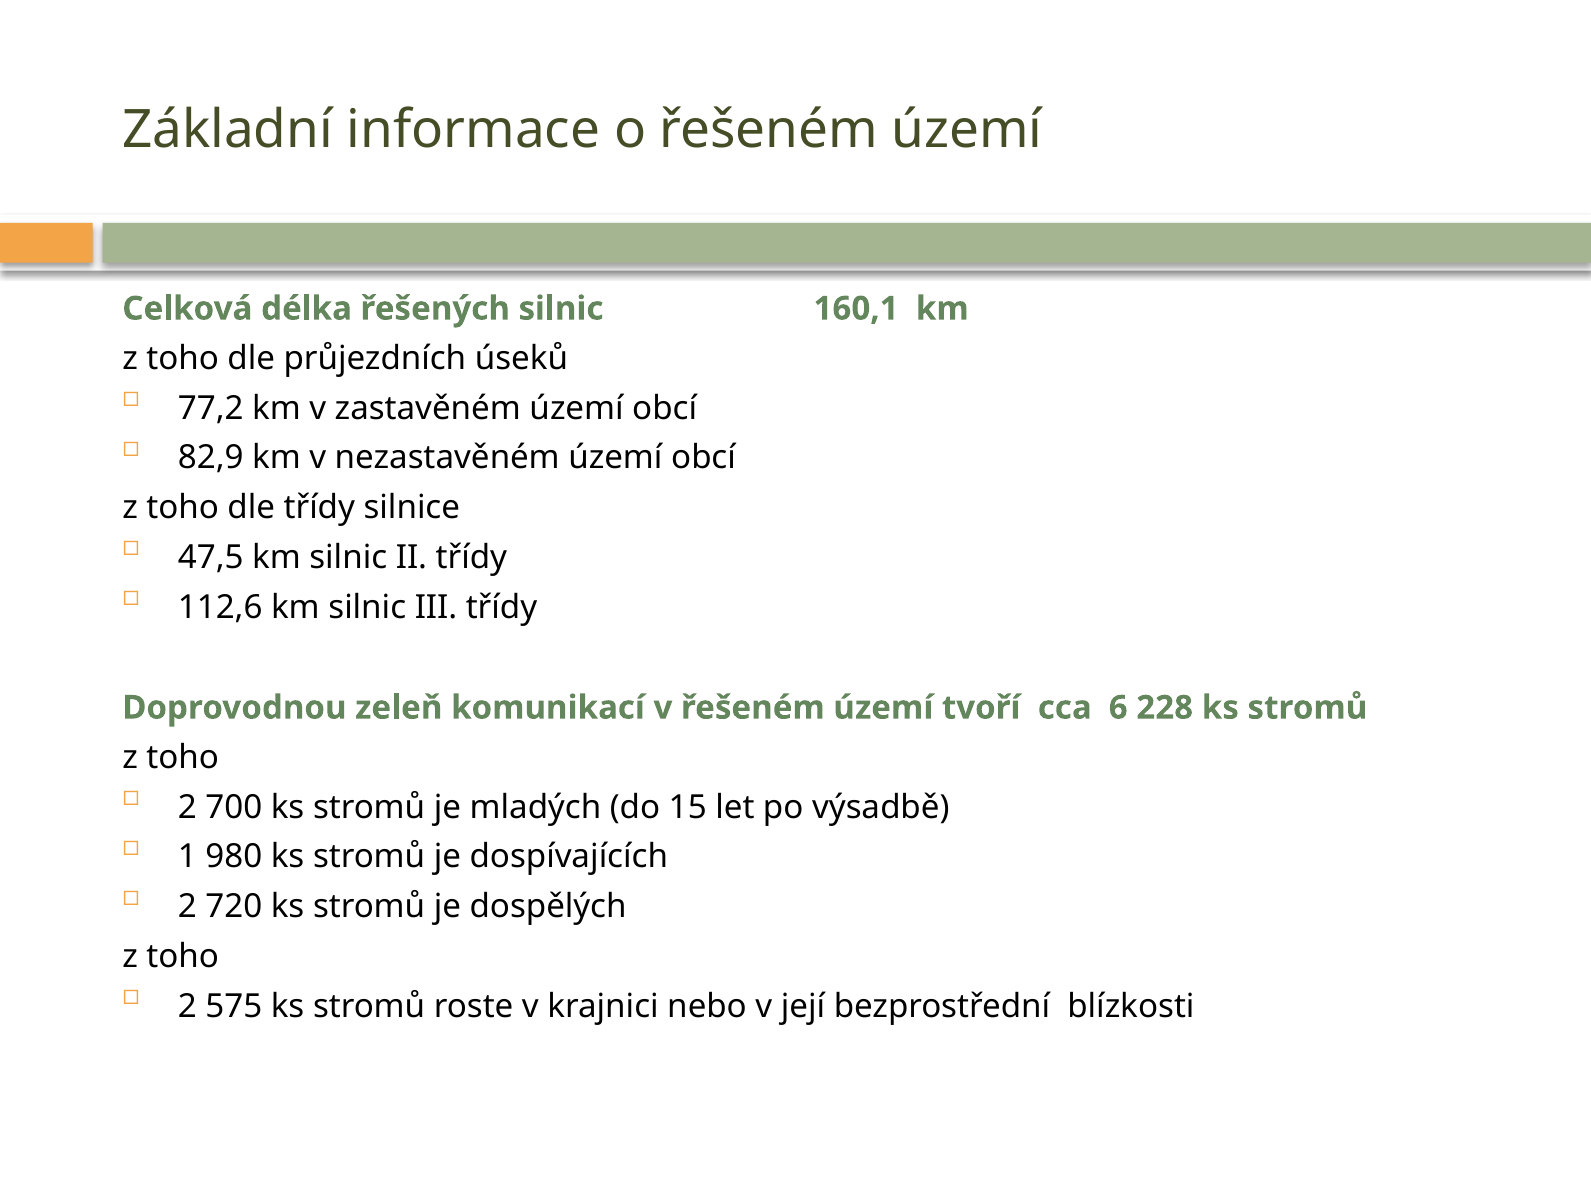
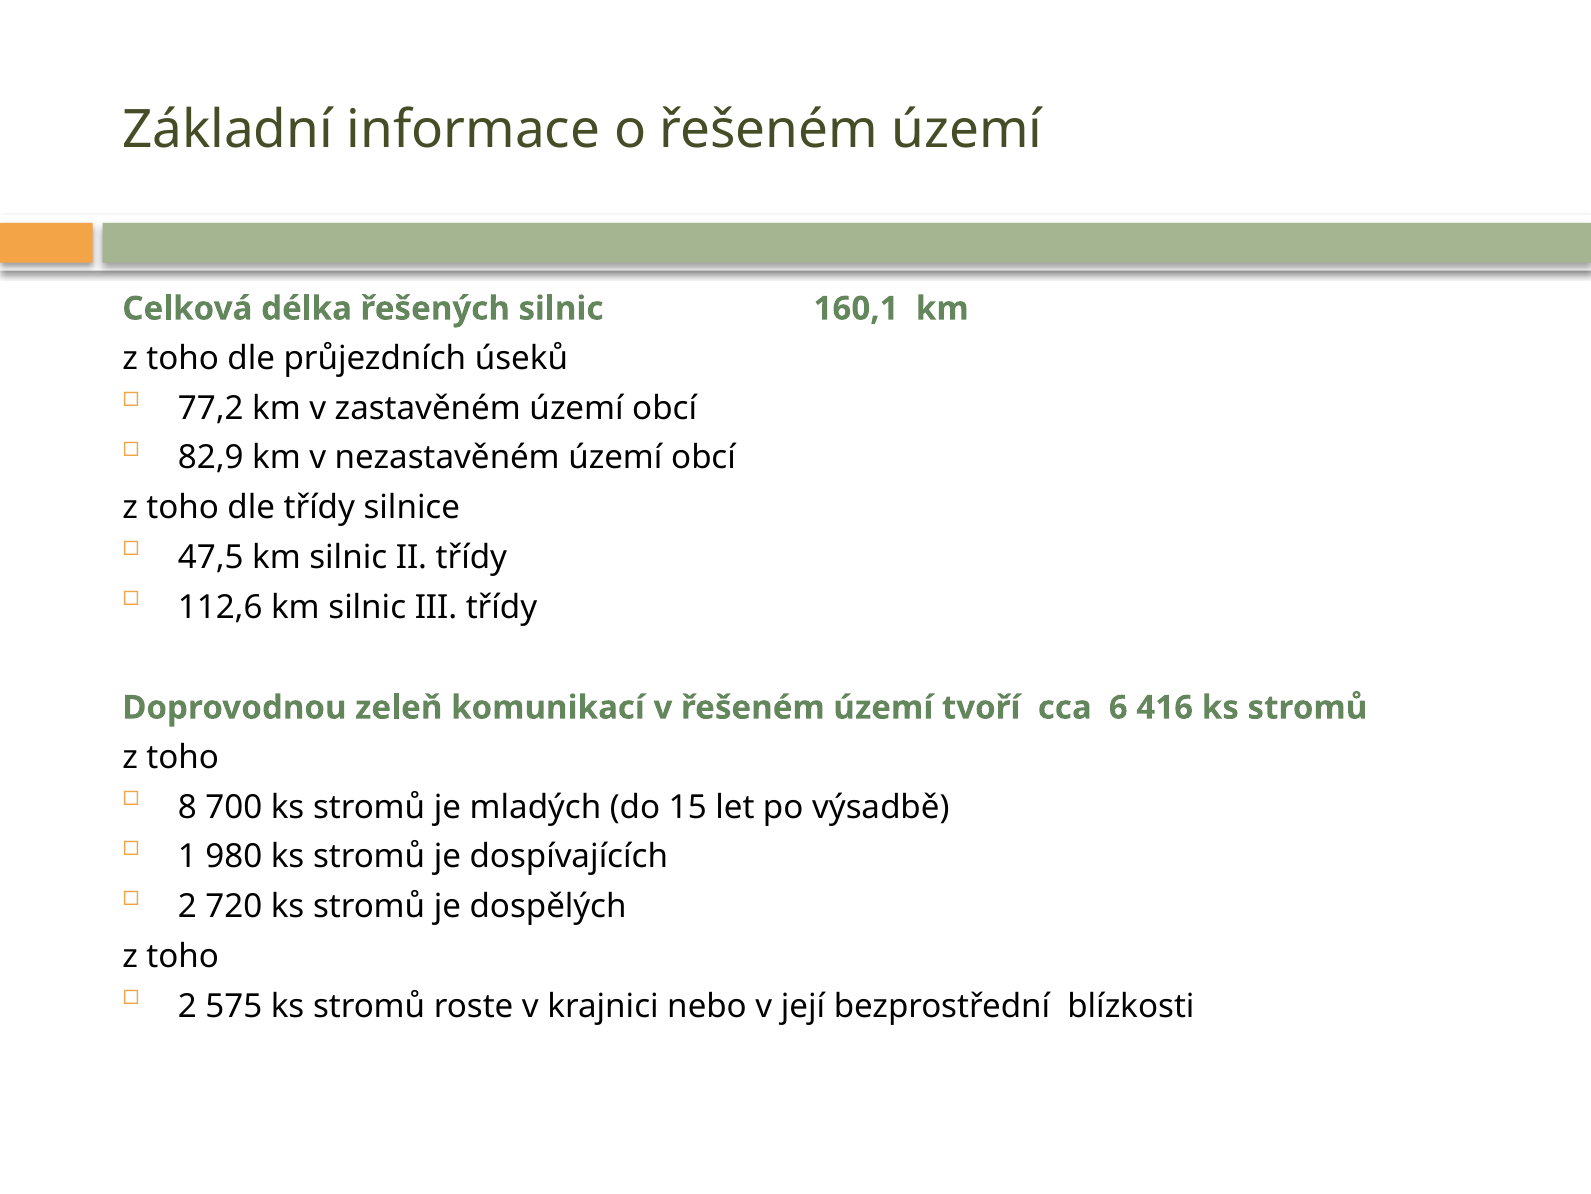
228: 228 -> 416
2 at (187, 807): 2 -> 8
